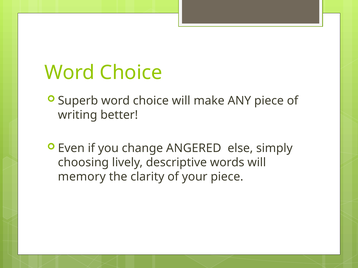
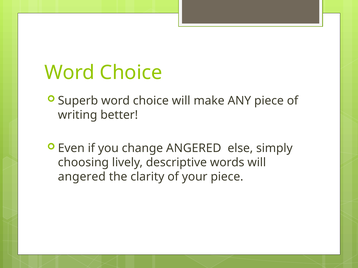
memory at (82, 177): memory -> angered
